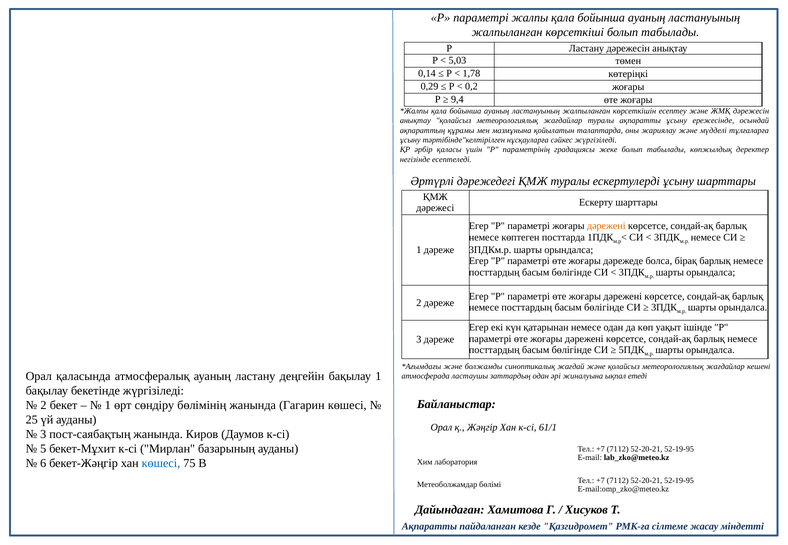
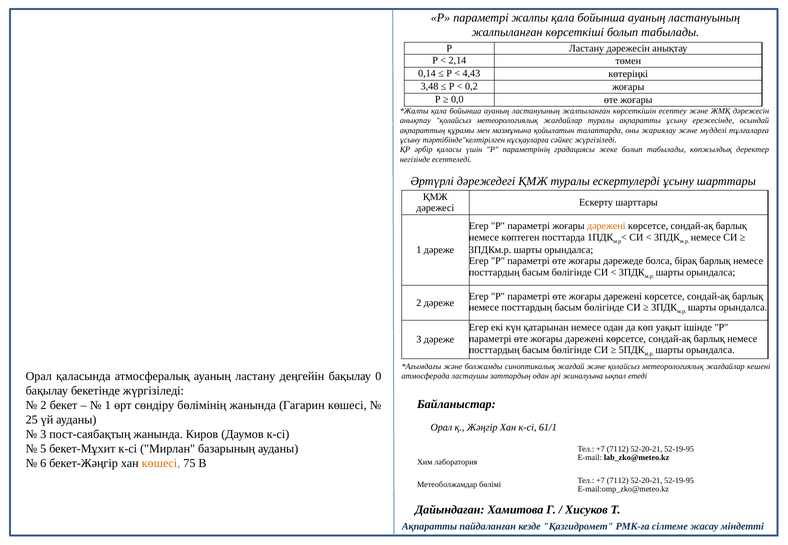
5,03: 5,03 -> 2,14
1,78: 1,78 -> 4,43
0,29: 0,29 -> 3,48
9,4: 9,4 -> 0,0
бақылау 1: 1 -> 0
көшесі at (161, 464) colour: blue -> orange
